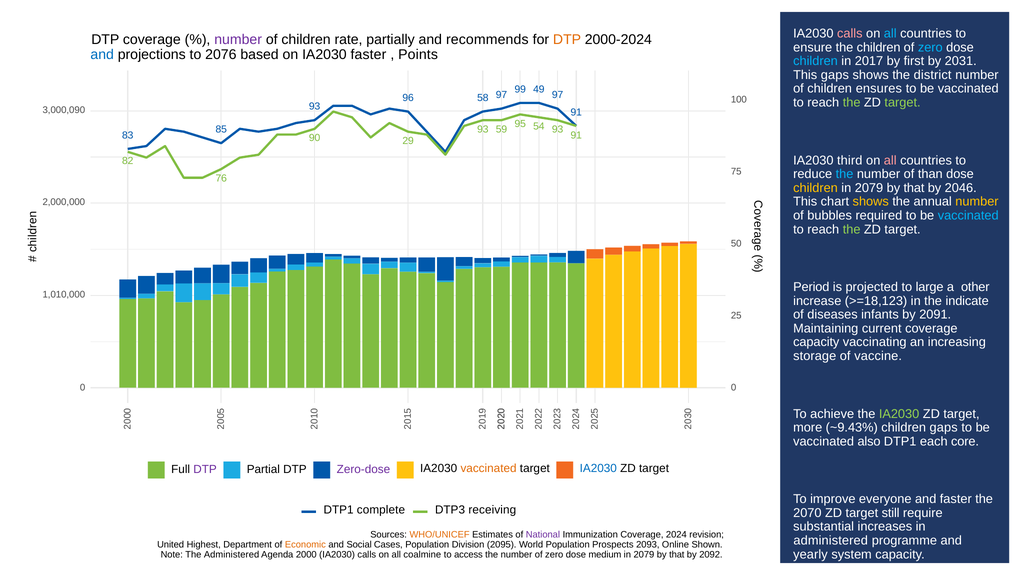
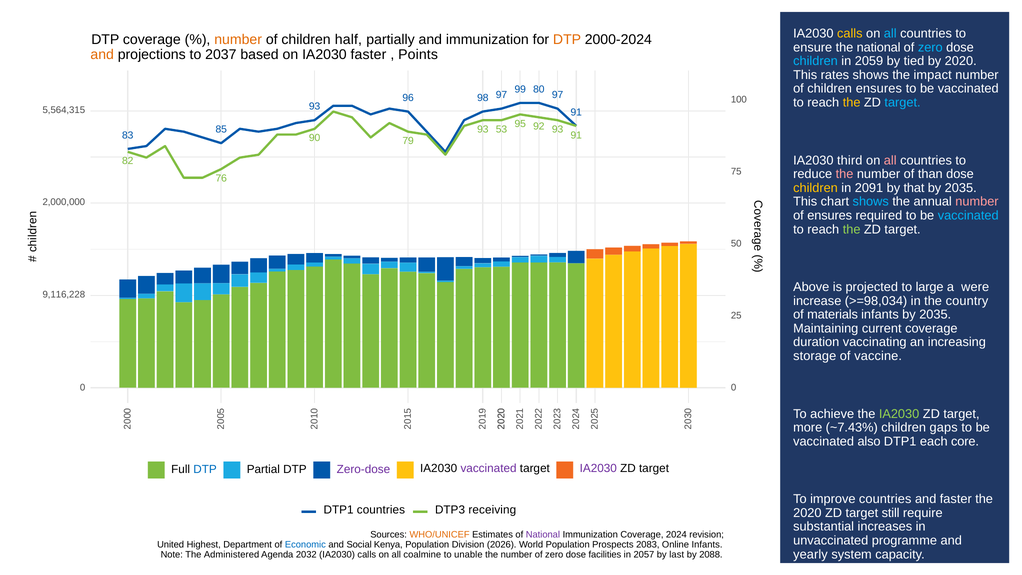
calls at (850, 34) colour: pink -> yellow
number at (238, 40) colour: purple -> orange
rate: rate -> half
and recommends: recommends -> immunization
the children: children -> national
and at (102, 55) colour: blue -> orange
2076: 2076 -> 2037
2017: 2017 -> 2059
first: first -> tied
by 2031: 2031 -> 2020
This gaps: gaps -> rates
district: district -> impact
49: 49 -> 80
58: 58 -> 98
the at (852, 103) colour: light green -> yellow
target at (903, 103) colour: light green -> light blue
3,000,090: 3,000,090 -> 5,564,315
54: 54 -> 92
59: 59 -> 53
29: 29 -> 79
the at (845, 174) colour: light blue -> pink
2079 at (869, 188): 2079 -> 2091
2046 at (961, 188): 2046 -> 2035
shows at (871, 202) colour: yellow -> light blue
number at (977, 202) colour: yellow -> pink
of bubbles: bubbles -> ensures
Period: Period -> Above
other: other -> were
1,010,000: 1,010,000 -> 9,116,228
>=18,123: >=18,123 -> >=98,034
indicate: indicate -> country
diseases: diseases -> materials
infants by 2091: 2091 -> 2035
capacity at (816, 342): capacity -> duration
~9.43%: ~9.43% -> ~7.43%
DTP at (205, 469) colour: purple -> blue
vaccinated at (489, 468) colour: orange -> purple
IA2030 at (598, 468) colour: blue -> purple
improve everyone: everyone -> countries
DTP1 complete: complete -> countries
2070 at (807, 513): 2070 -> 2020
administered at (831, 540): administered -> unvaccinated
Economic colour: orange -> blue
Cases: Cases -> Kenya
2095: 2095 -> 2026
2093: 2093 -> 2083
Online Shown: Shown -> Infants
2000: 2000 -> 2032
access: access -> unable
medium: medium -> facilities
2079 at (644, 555): 2079 -> 2057
that at (677, 555): that -> last
2092: 2092 -> 2088
